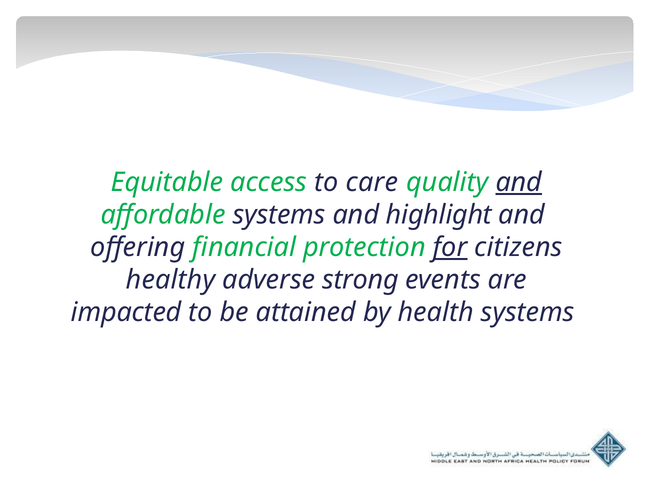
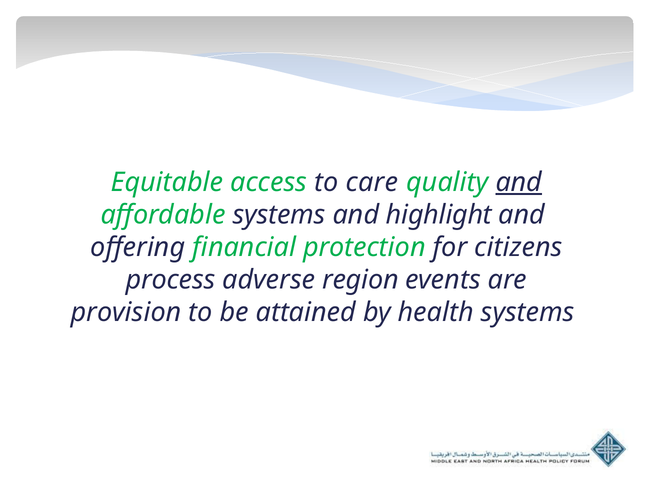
for underline: present -> none
healthy: healthy -> process
strong: strong -> region
impacted: impacted -> provision
